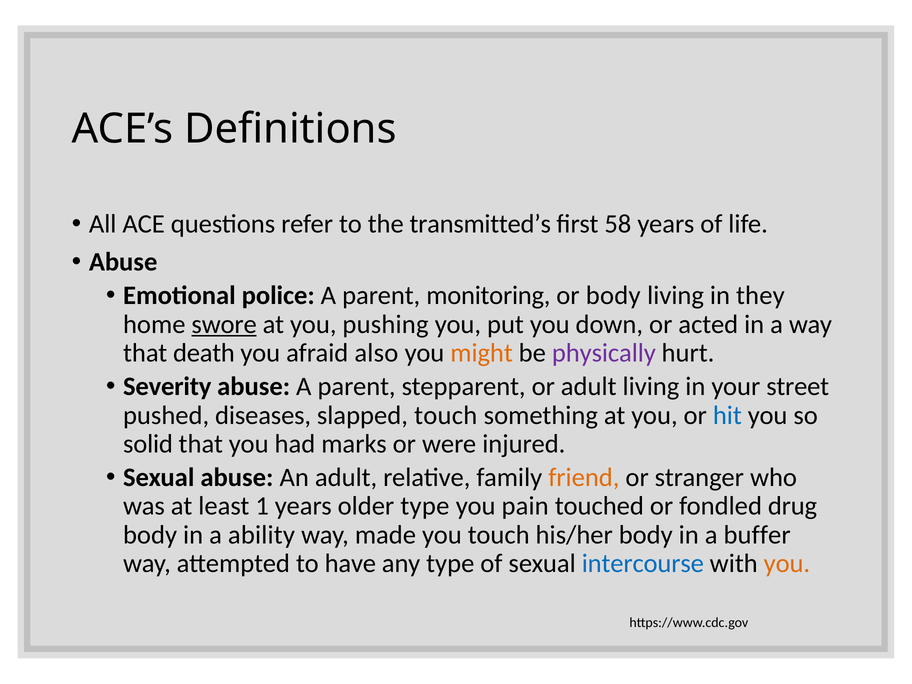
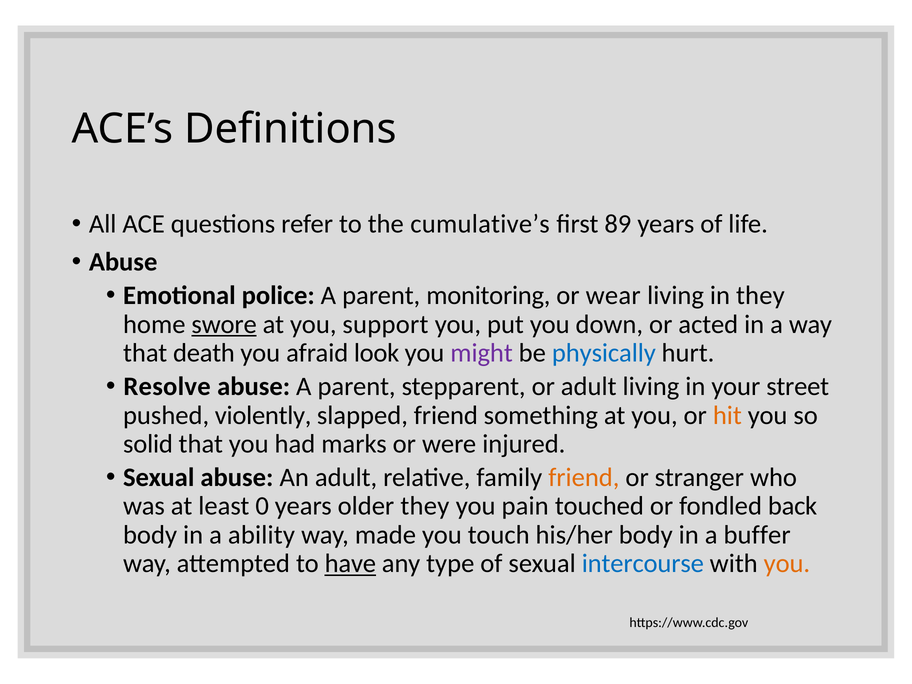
transmitted’s: transmitted’s -> cumulative’s
58: 58 -> 89
or body: body -> wear
pushing: pushing -> support
also: also -> look
might colour: orange -> purple
physically colour: purple -> blue
Severity: Severity -> Resolve
diseases: diseases -> violently
slapped touch: touch -> friend
hit colour: blue -> orange
1: 1 -> 0
older type: type -> they
drug: drug -> back
have underline: none -> present
